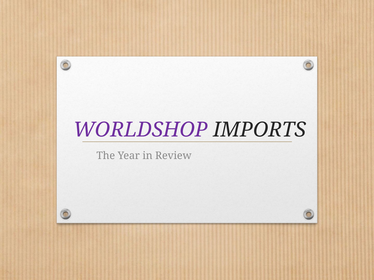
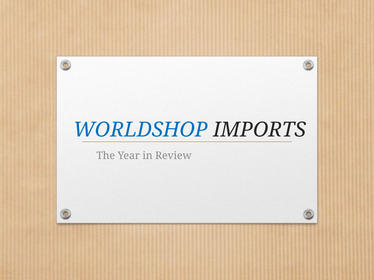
WORLDSHOP colour: purple -> blue
